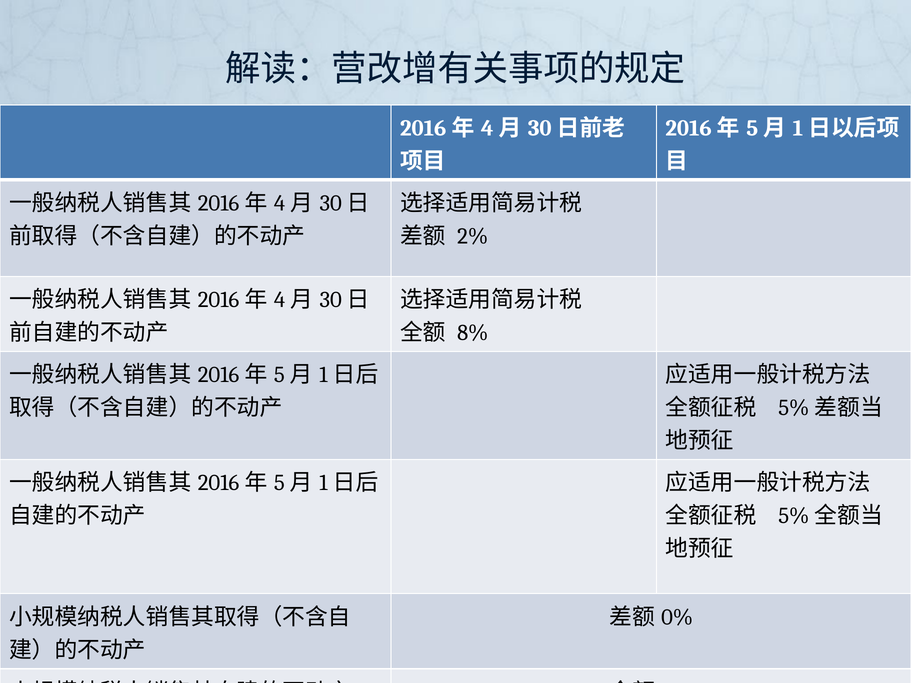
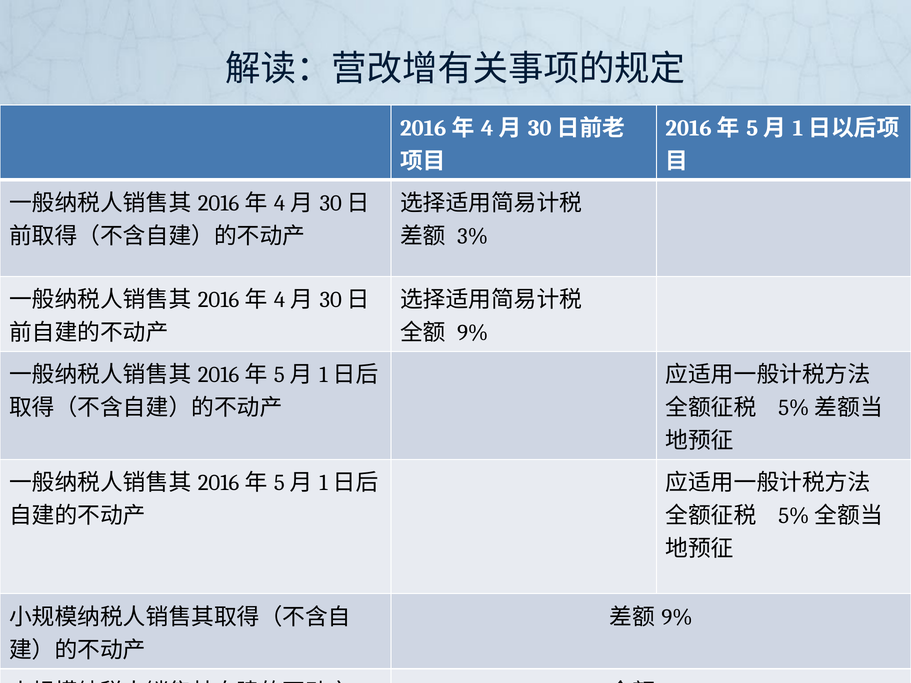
2%: 2% -> 3%
8% at (473, 333): 8% -> 9%
0% at (677, 617): 0% -> 9%
